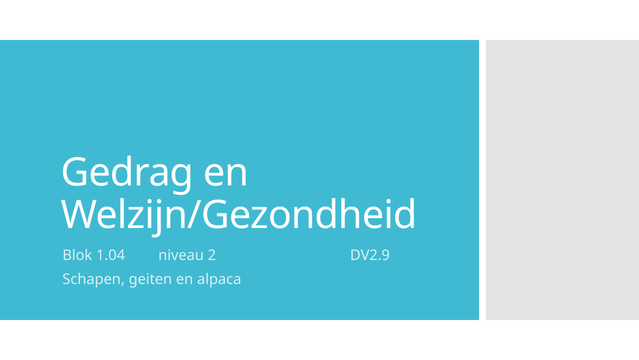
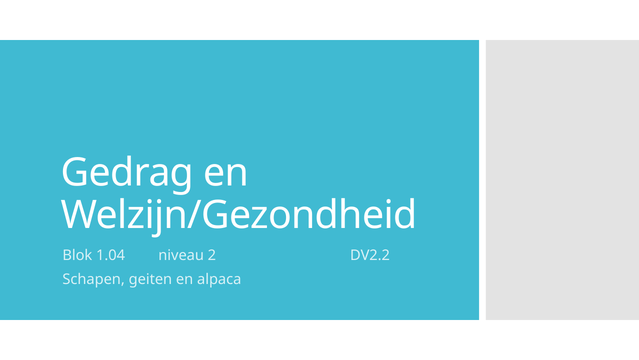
DV2.9: DV2.9 -> DV2.2
